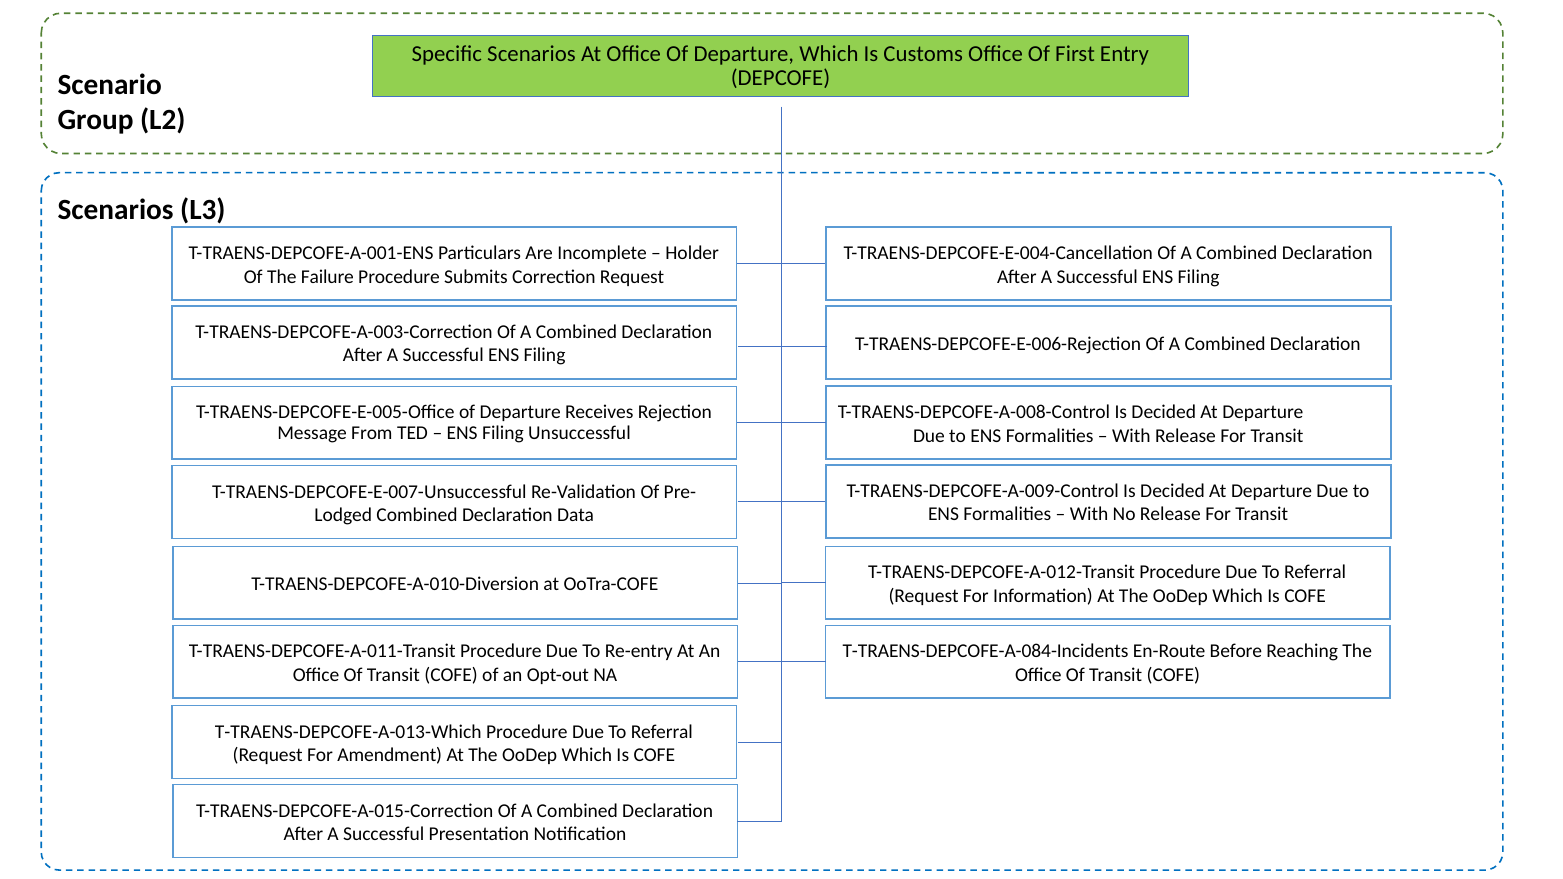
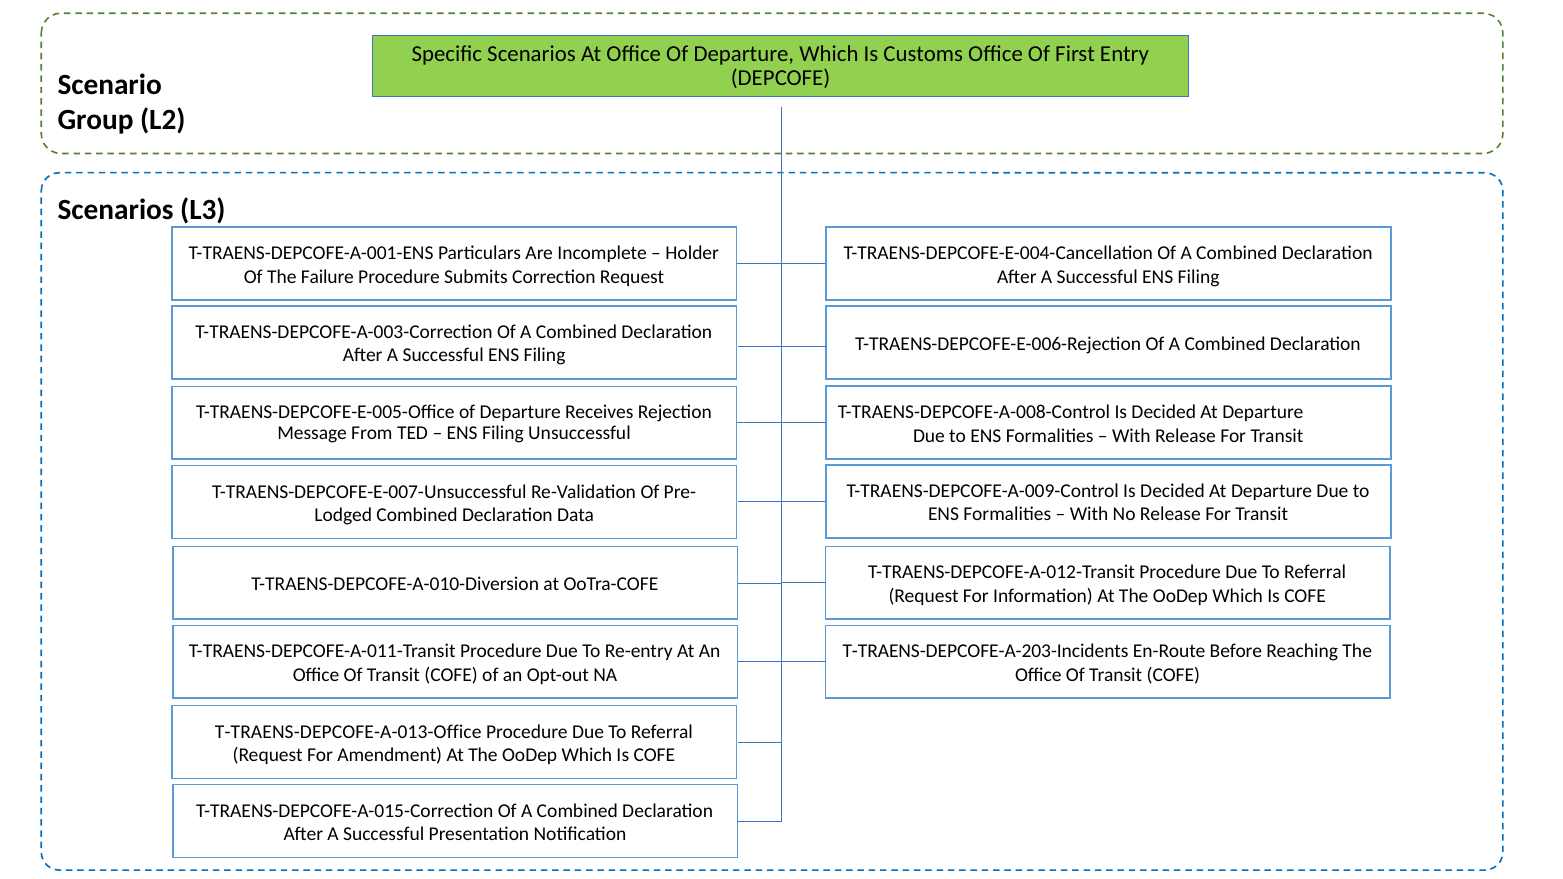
T-TRAENS-DEPCOFE-A-084-Incidents: T-TRAENS-DEPCOFE-A-084-Incidents -> T-TRAENS-DEPCOFE-A-203-Incidents
T-TRAENS-DEPCOFE-A-013-Which: T-TRAENS-DEPCOFE-A-013-Which -> T-TRAENS-DEPCOFE-A-013-Office
